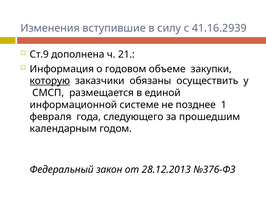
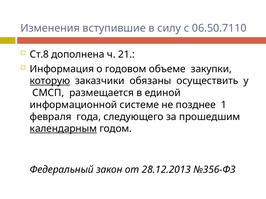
41.16.2939: 41.16.2939 -> 06.50.7110
Ст.9: Ст.9 -> Ст.8
календарным underline: none -> present
№376-ФЗ: №376-ФЗ -> №356-ФЗ
